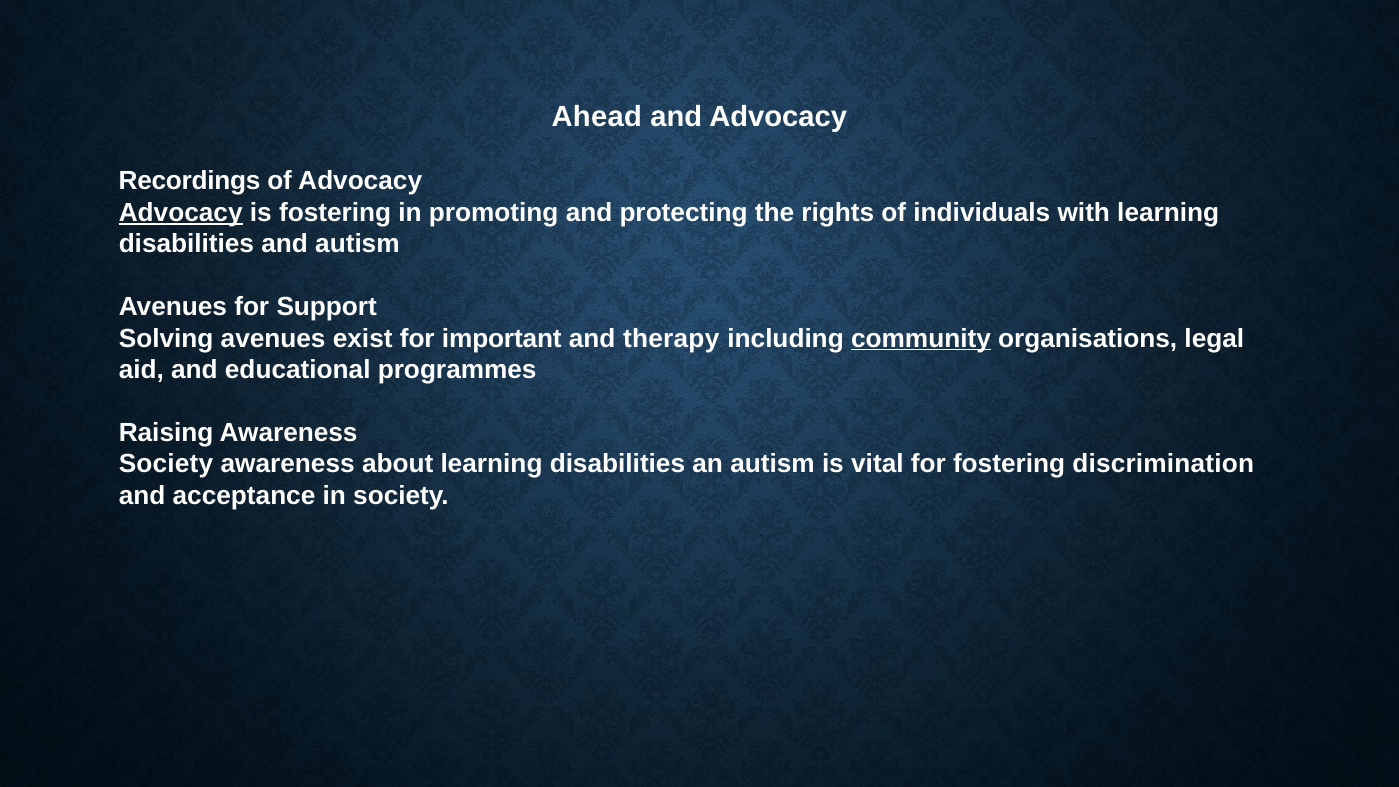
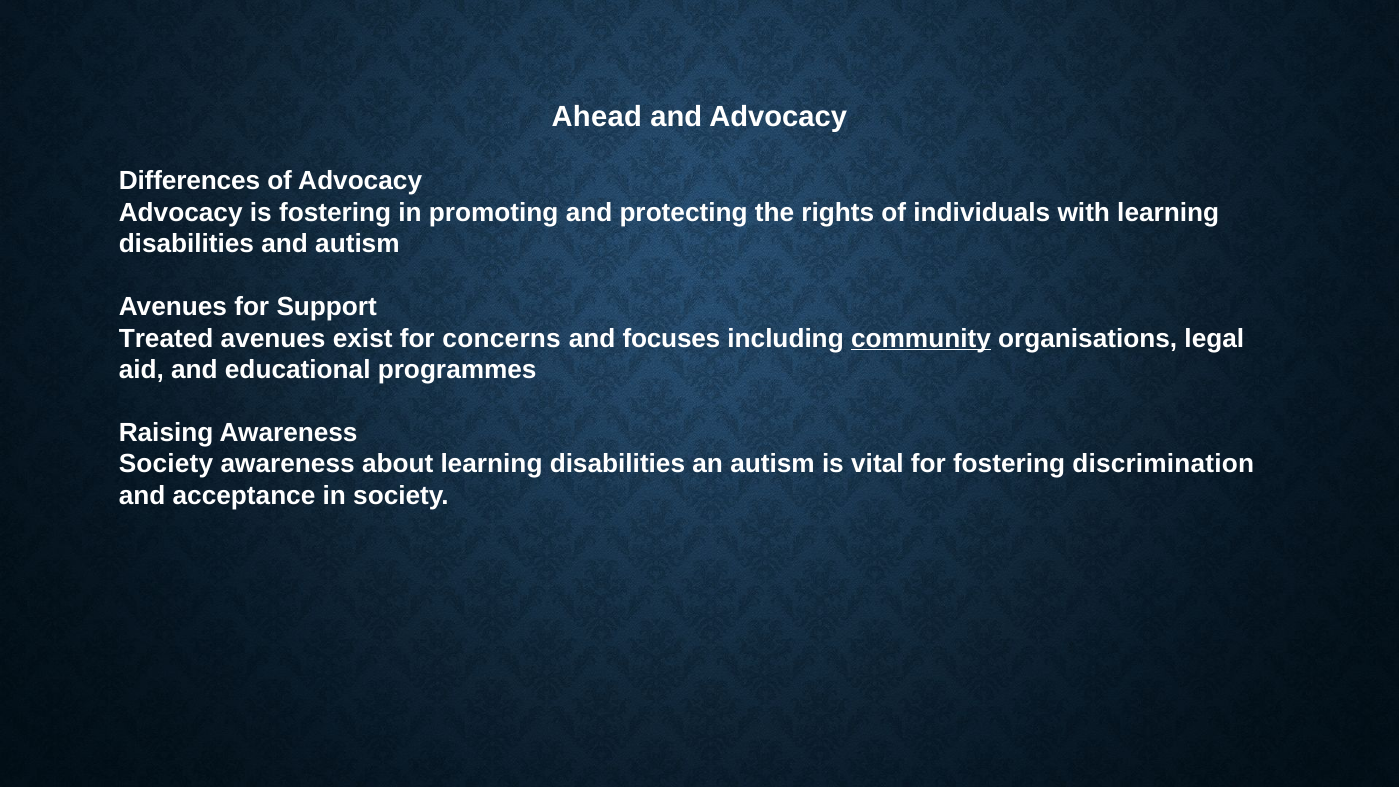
Recordings: Recordings -> Differences
Advocacy at (181, 212) underline: present -> none
Solving: Solving -> Treated
important: important -> concerns
therapy: therapy -> focuses
